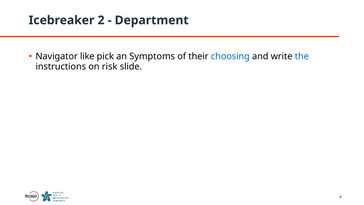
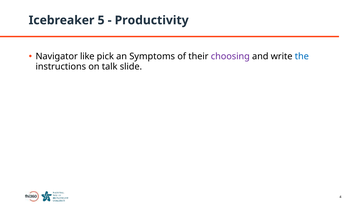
2: 2 -> 5
Department: Department -> Productivity
choosing colour: blue -> purple
risk: risk -> talk
